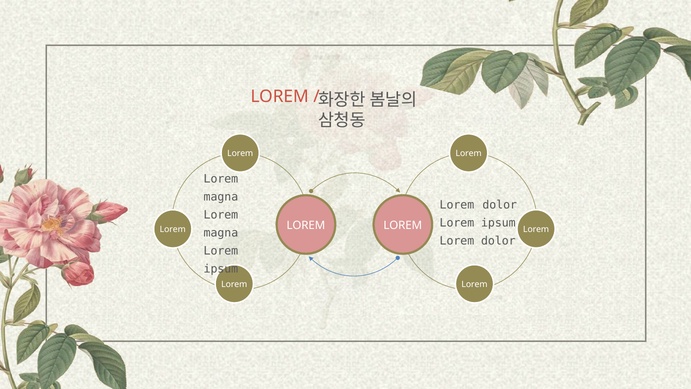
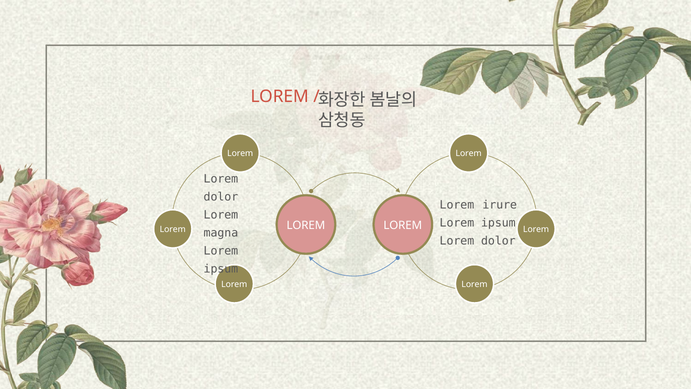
magna at (221, 197): magna -> dolor
dolor at (500, 205): dolor -> irure
